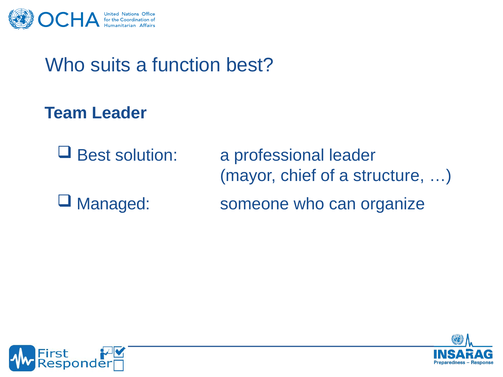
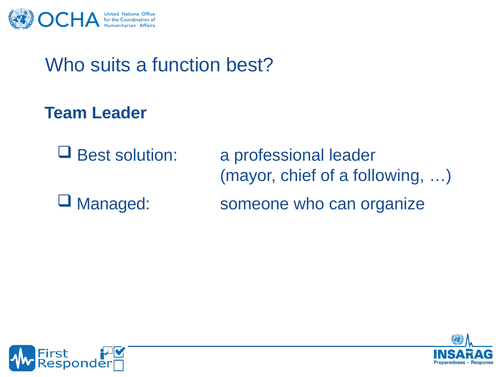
structure: structure -> following
